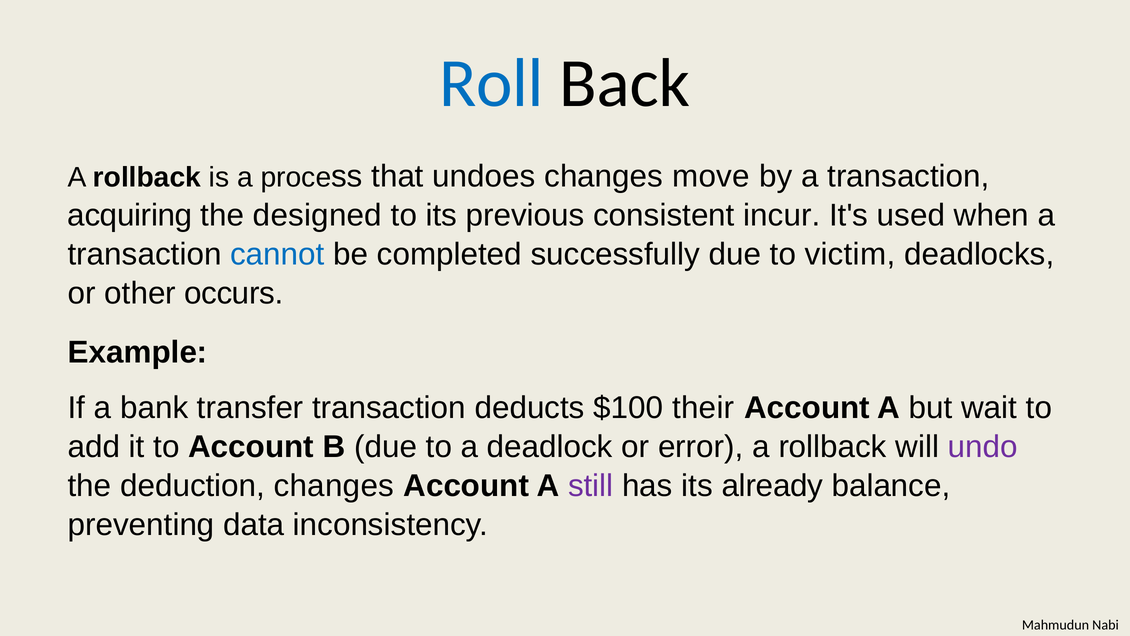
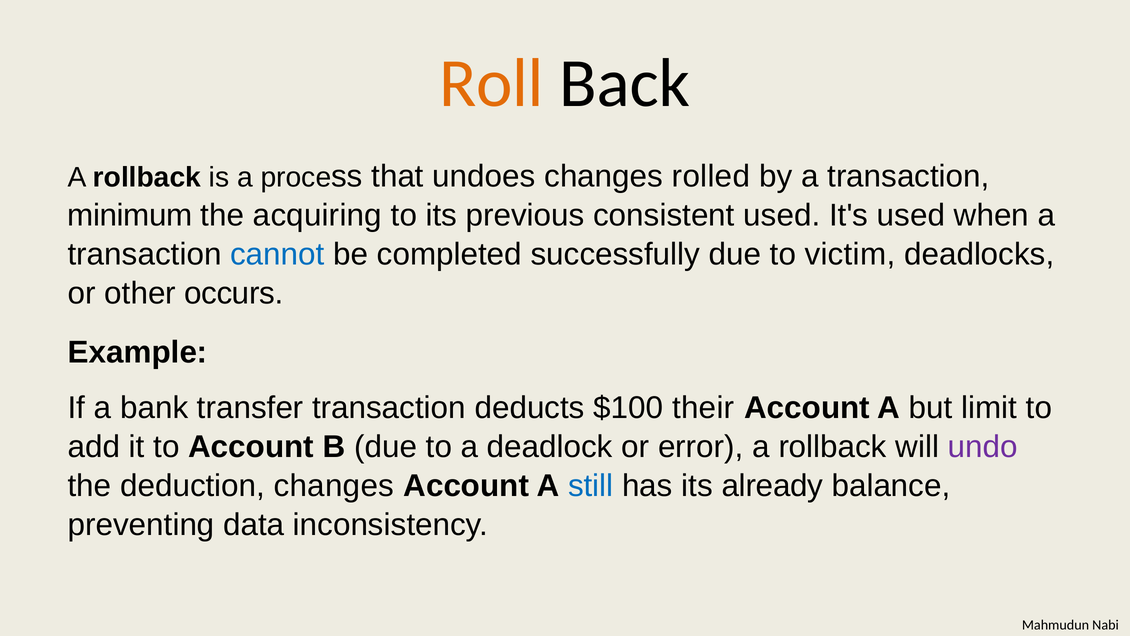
Roll colour: blue -> orange
move: move -> rolled
acquiring: acquiring -> minimum
designed: designed -> acquiring
consistent incur: incur -> used
wait: wait -> limit
still colour: purple -> blue
